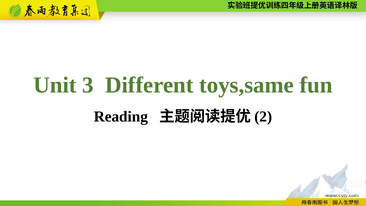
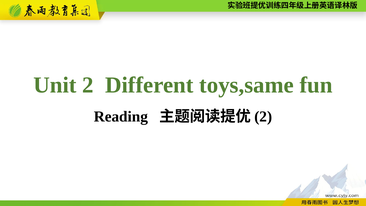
Unit 3: 3 -> 2
